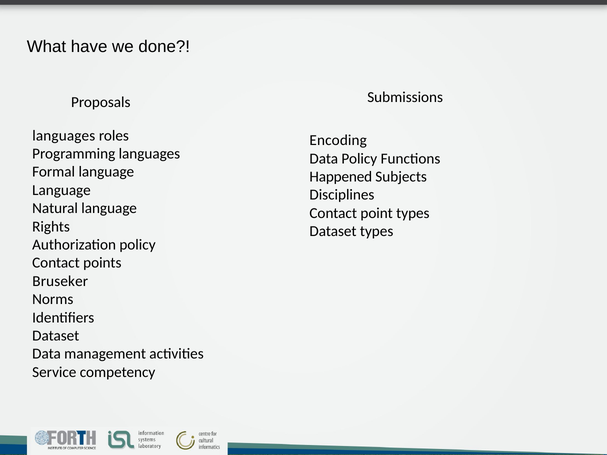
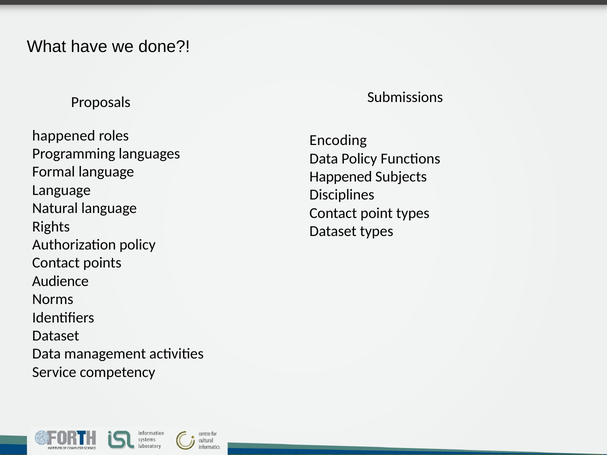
languages at (64, 136): languages -> happened
Bruseker: Bruseker -> Audience
